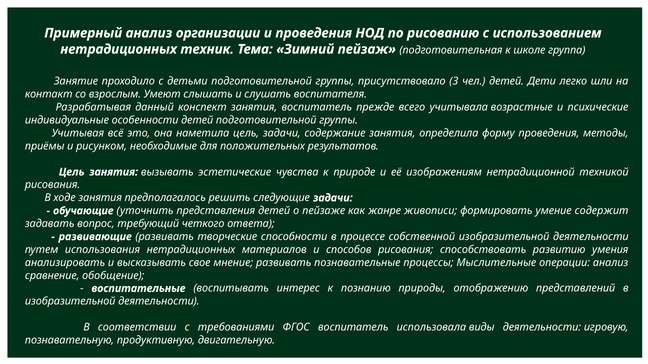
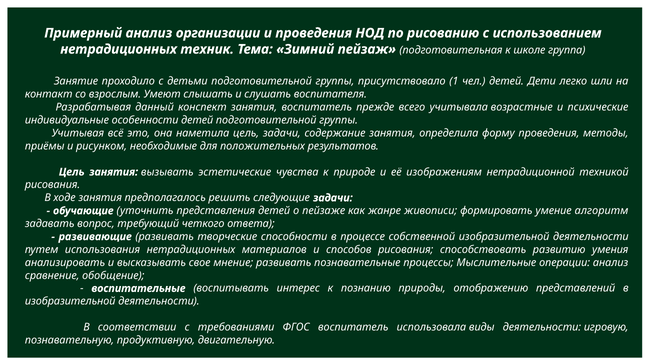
3: 3 -> 1
содержит: содержит -> алгоритм
